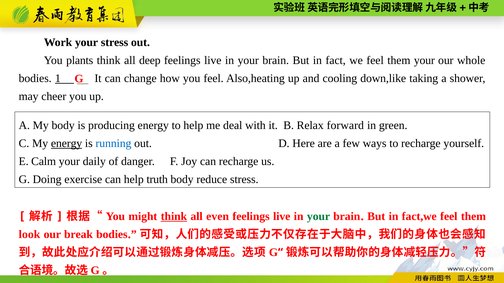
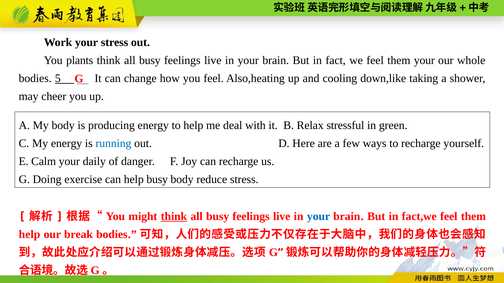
deep at (150, 60): deep -> busy
1: 1 -> 5
forward: forward -> stressful
energy at (67, 144) underline: present -> none
help truth: truth -> busy
even at (218, 217): even -> busy
your at (319, 217) colour: green -> blue
look at (29, 235): look -> help
